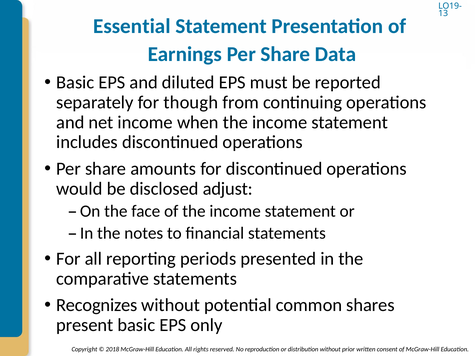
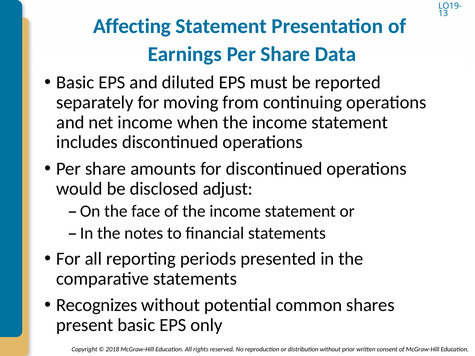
Essential: Essential -> Affecting
though: though -> moving
